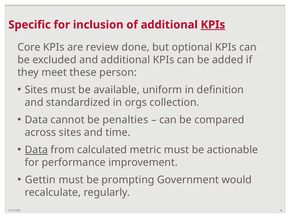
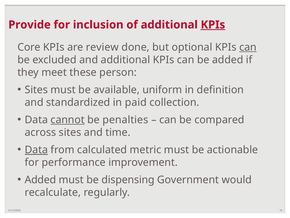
Specific: Specific -> Provide
can at (248, 47) underline: none -> present
orgs: orgs -> paid
cannot underline: none -> present
Gettin at (40, 179): Gettin -> Added
prompting: prompting -> dispensing
